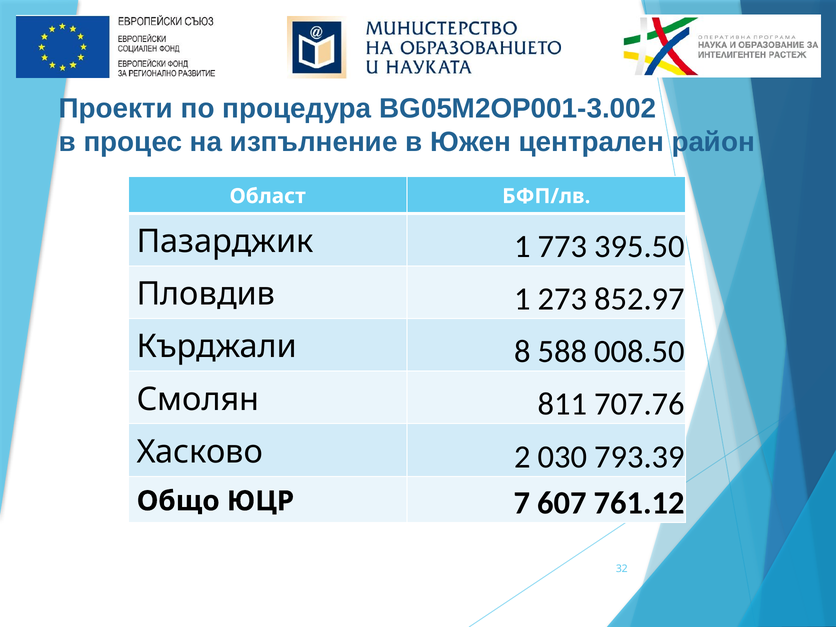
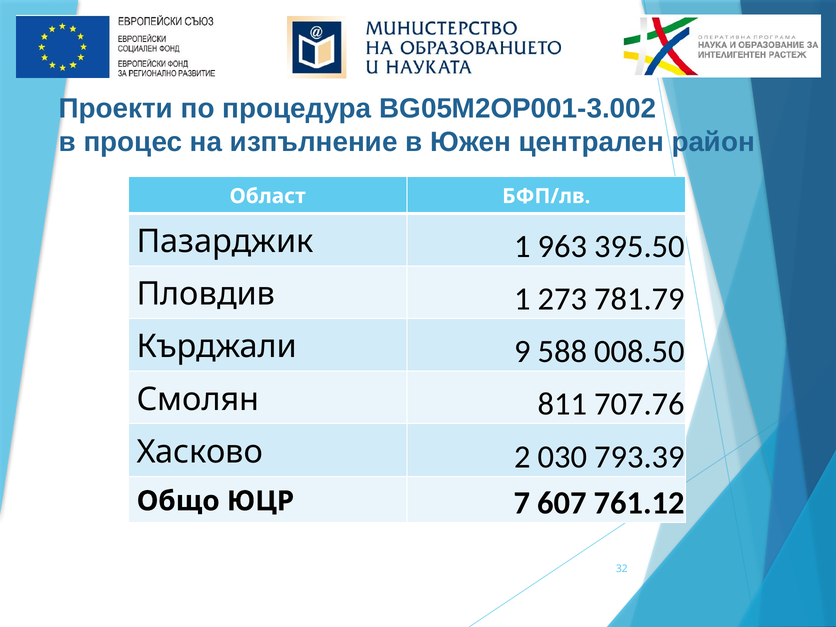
773: 773 -> 963
852.97: 852.97 -> 781.79
8: 8 -> 9
